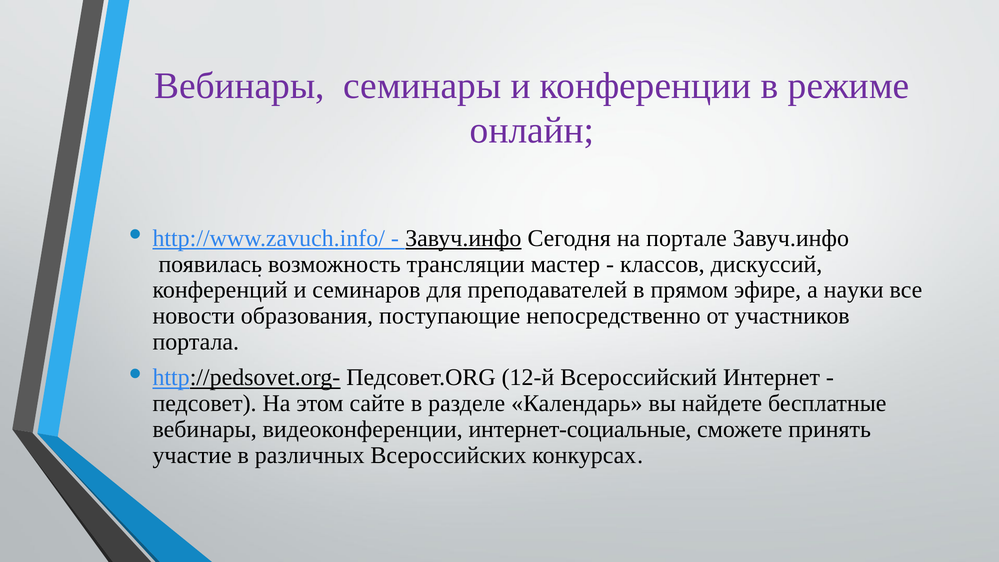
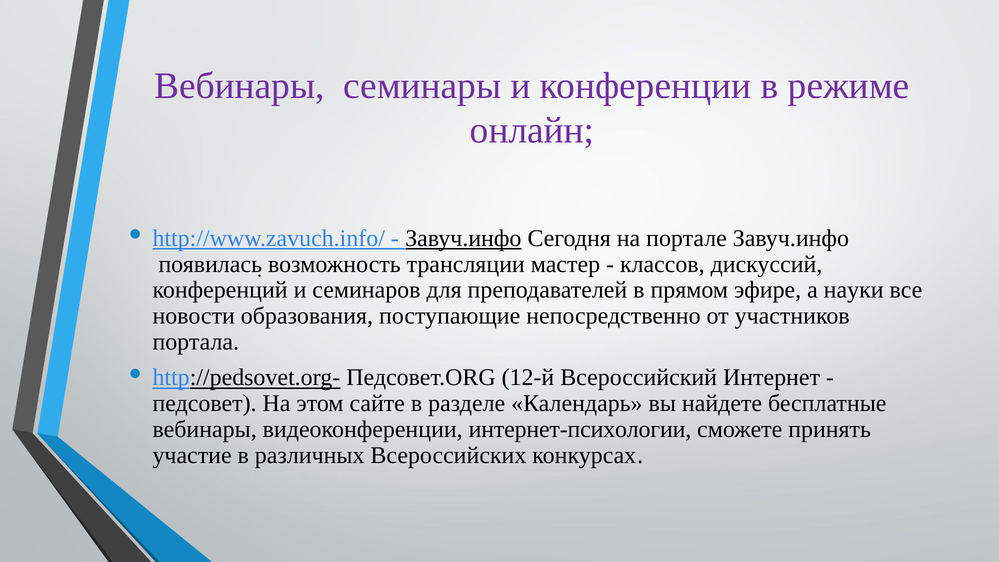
интернет-социальные: интернет-социальные -> интернет-психологии
